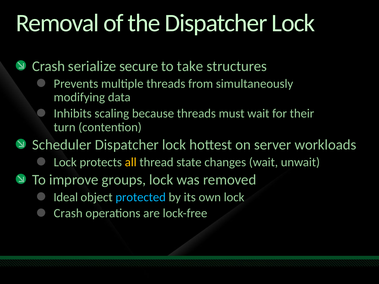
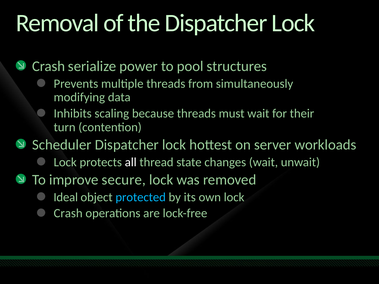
secure: secure -> power
take: take -> pool
all colour: yellow -> white
groups: groups -> secure
